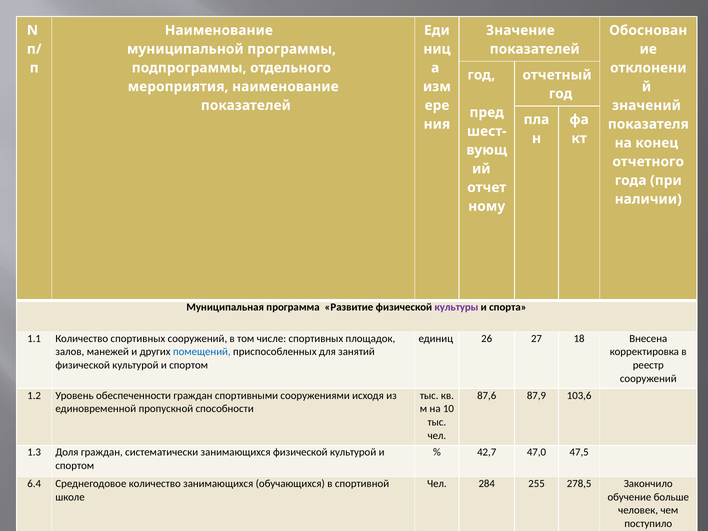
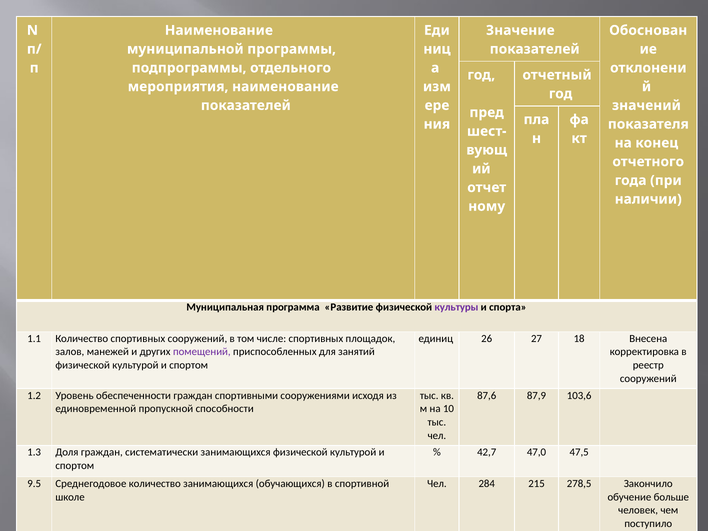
помещений colour: blue -> purple
6.4: 6.4 -> 9.5
255: 255 -> 215
